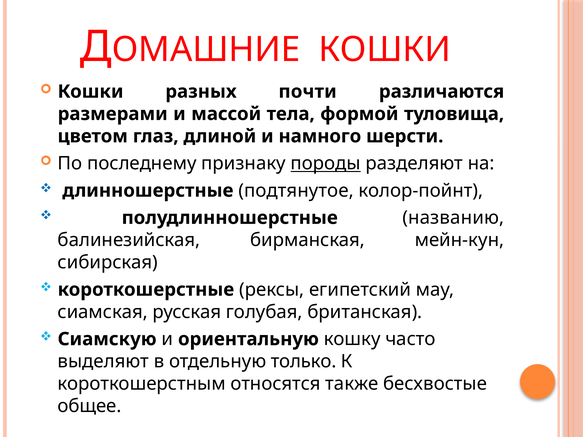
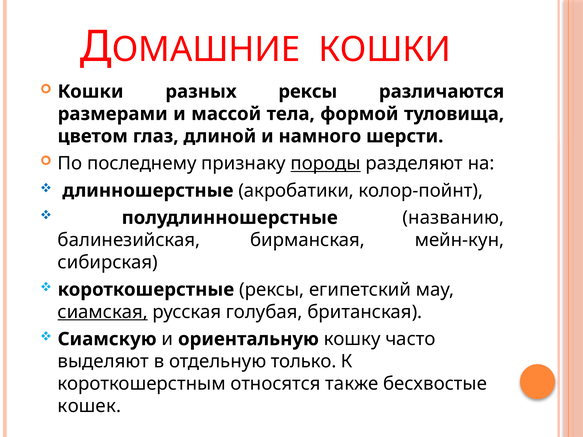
разных почти: почти -> рексы
подтянутое: подтянутое -> акробатики
сиамская underline: none -> present
общее: общее -> кошек
